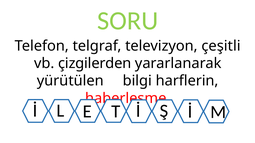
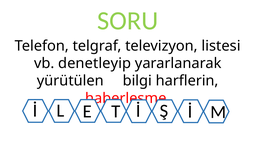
çeşitli: çeşitli -> listesi
çizgilerden: çizgilerden -> denetleyip
